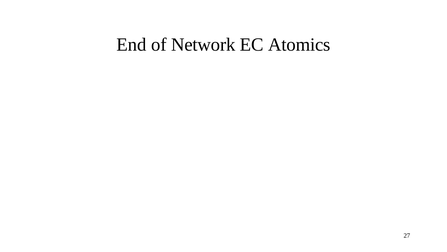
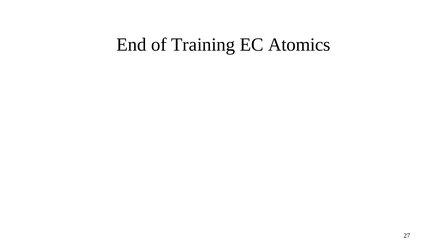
Network: Network -> Training
